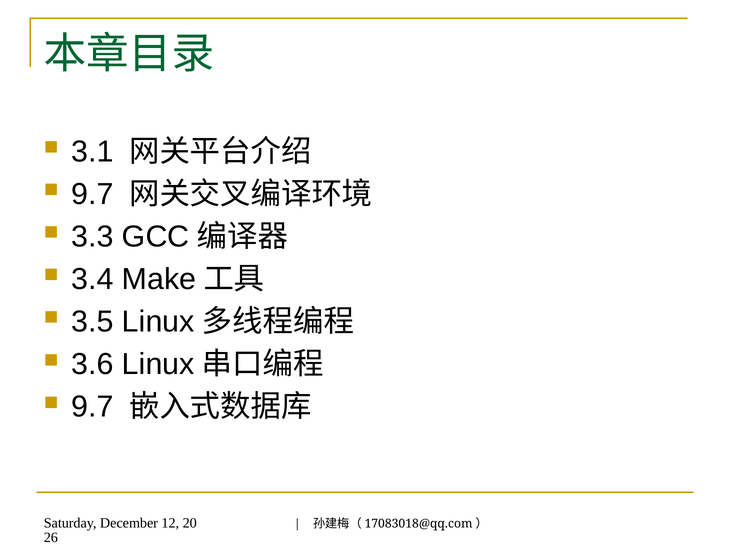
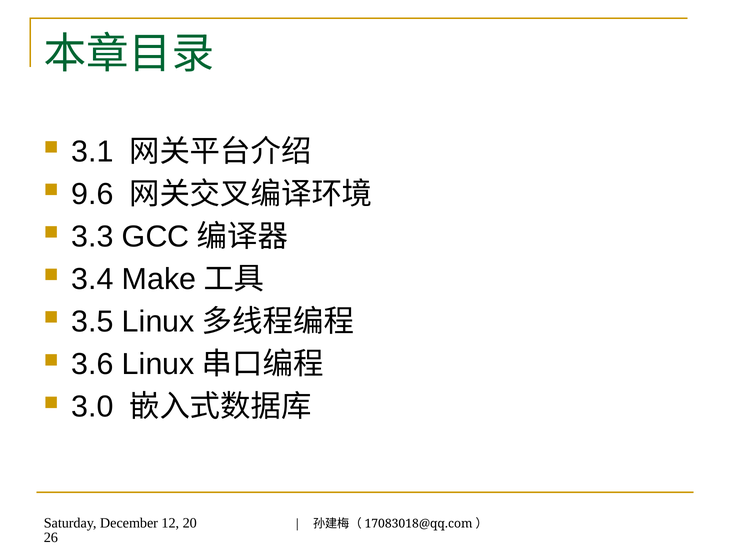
9.7 at (92, 194): 9.7 -> 9.6
9.7 at (92, 407): 9.7 -> 3.0
